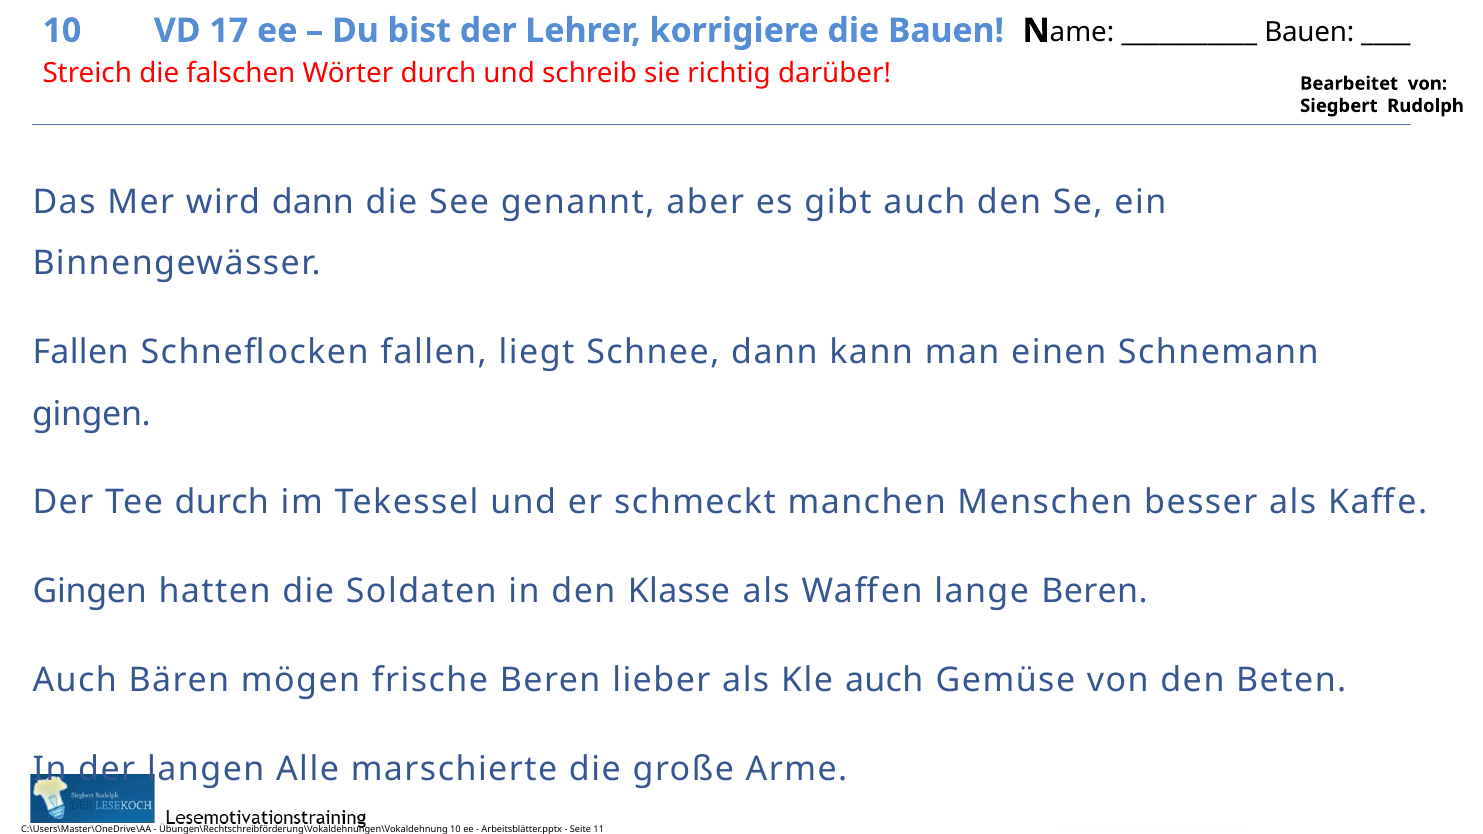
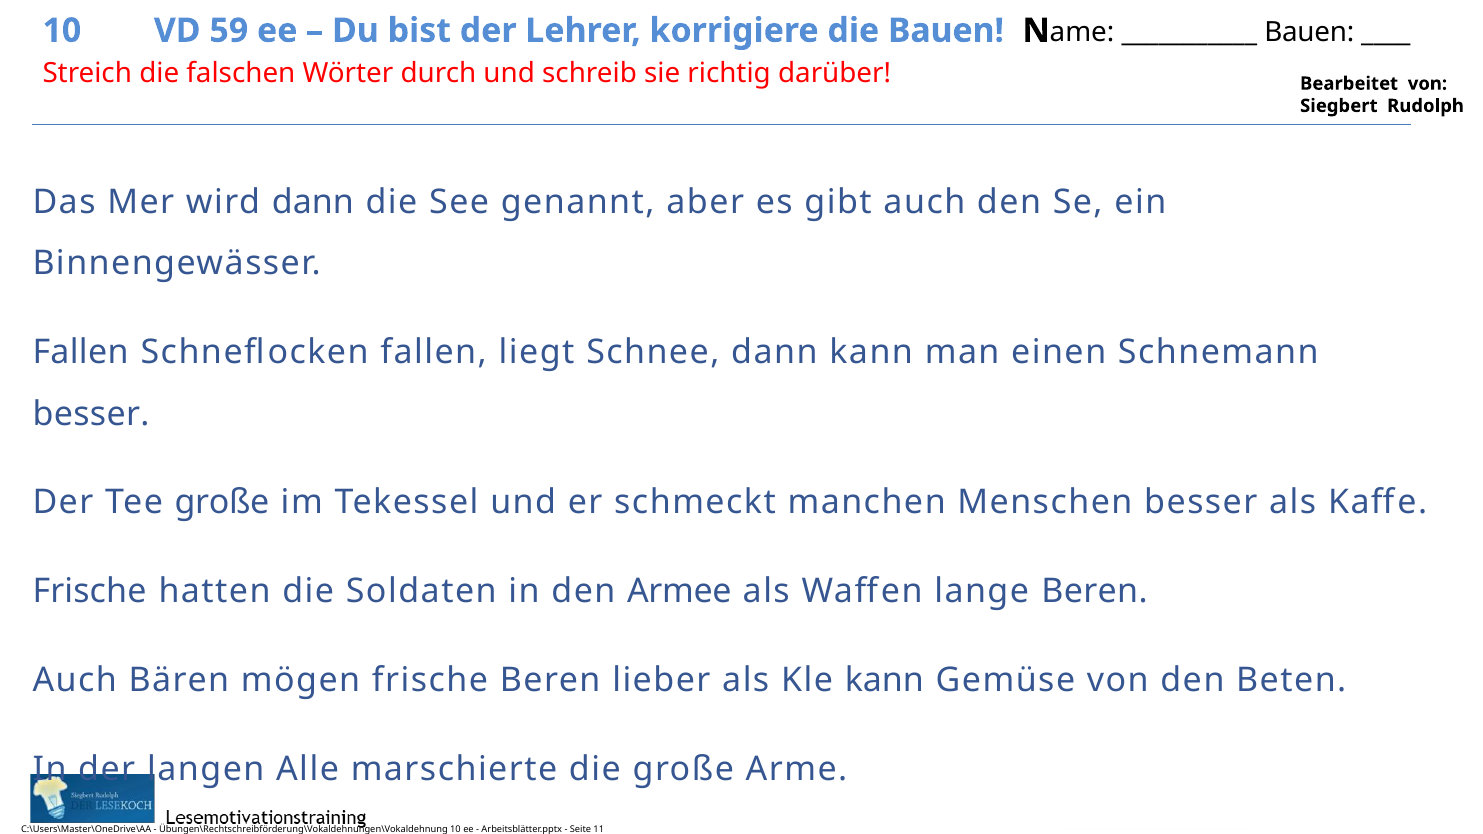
17: 17 -> 59
gingen at (91, 414): gingen -> besser
Tee durch: durch -> große
Gingen at (90, 592): Gingen -> Frische
Klasse: Klasse -> Armee
Kle auch: auch -> kann
